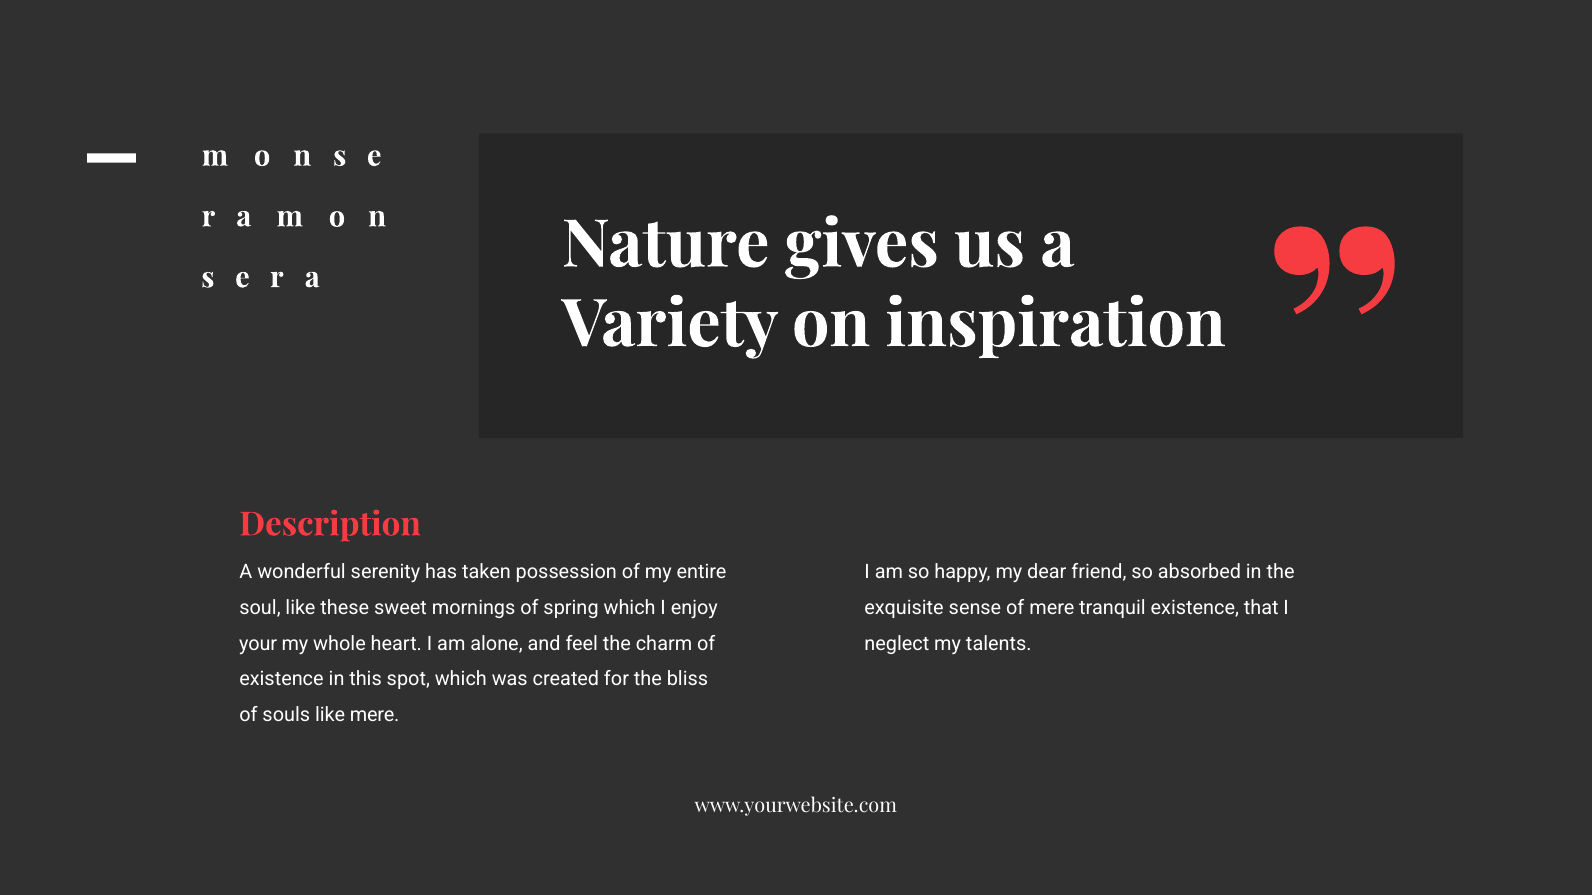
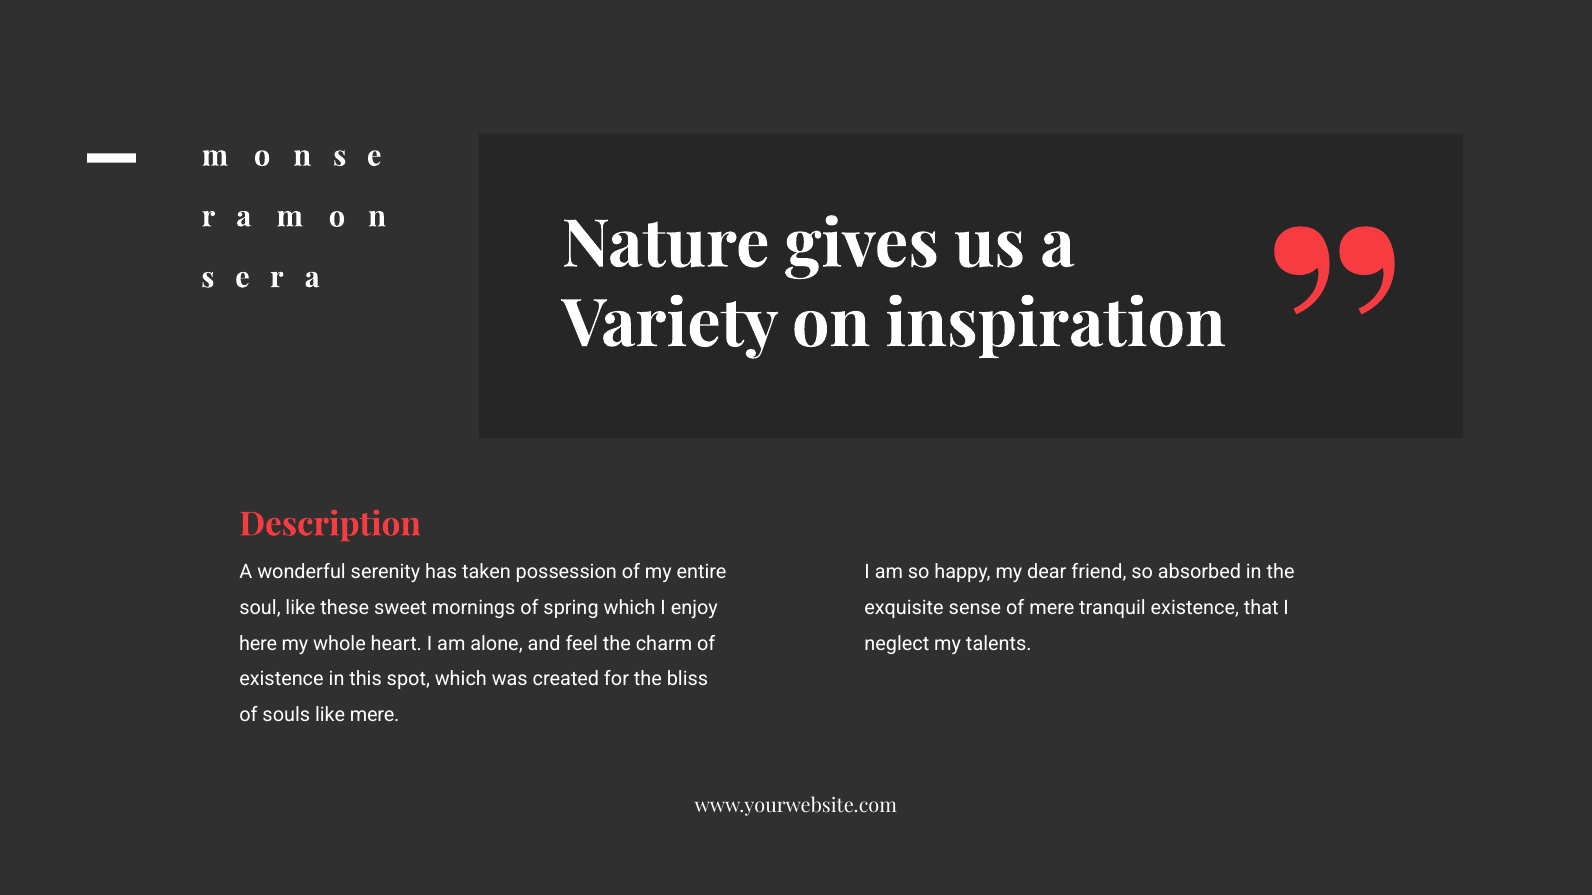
your: your -> here
